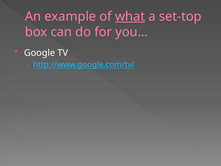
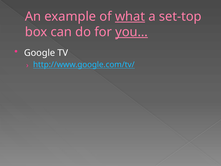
you… underline: none -> present
